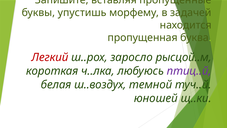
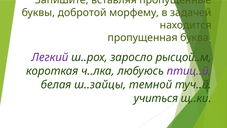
упустишь: упустишь -> добротой
Легкий colour: red -> purple
ш..воздух: ш..воздух -> ш..зайцы
юношей: юношей -> учиться
